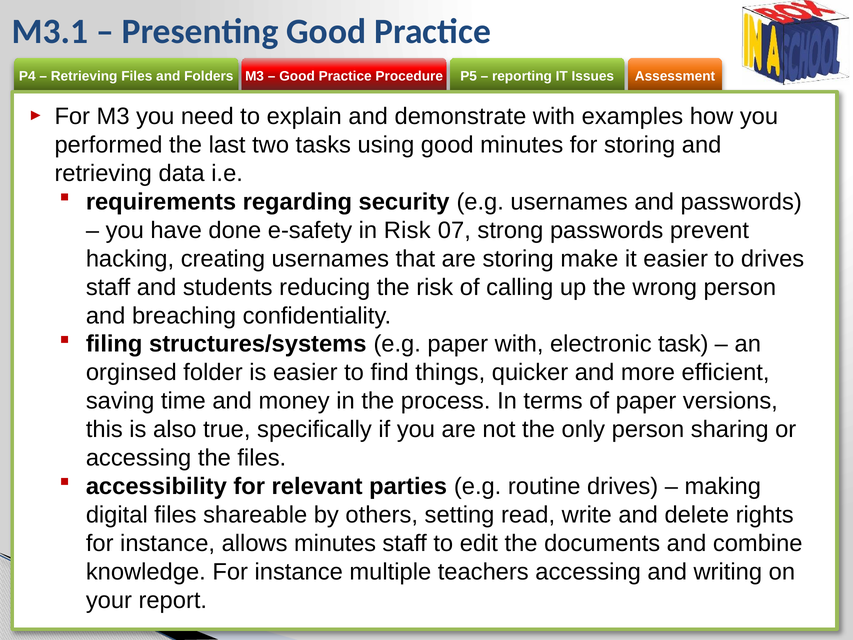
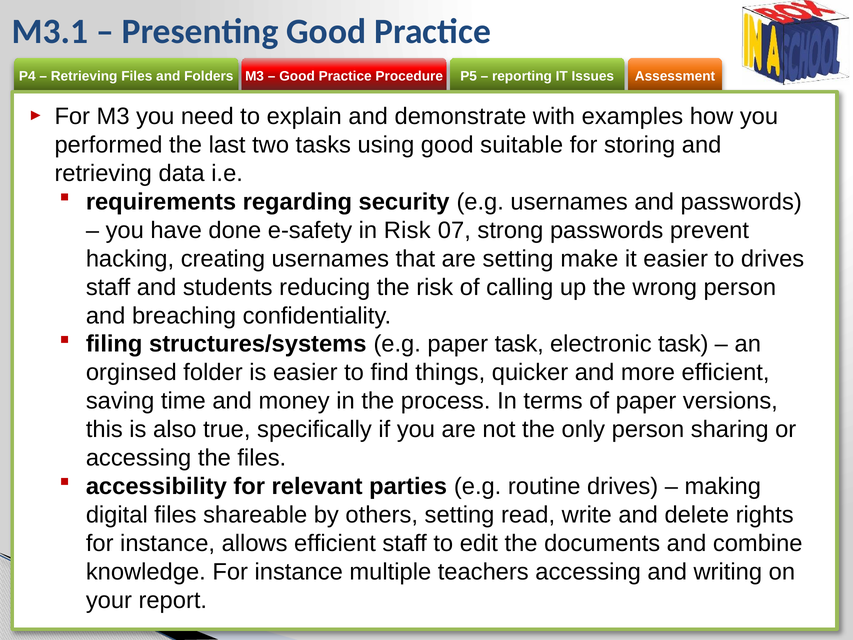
good minutes: minutes -> suitable
are storing: storing -> setting
paper with: with -> task
allows minutes: minutes -> efficient
